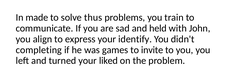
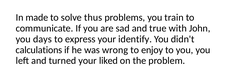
held: held -> true
align: align -> days
completing: completing -> calculations
games: games -> wrong
invite: invite -> enjoy
